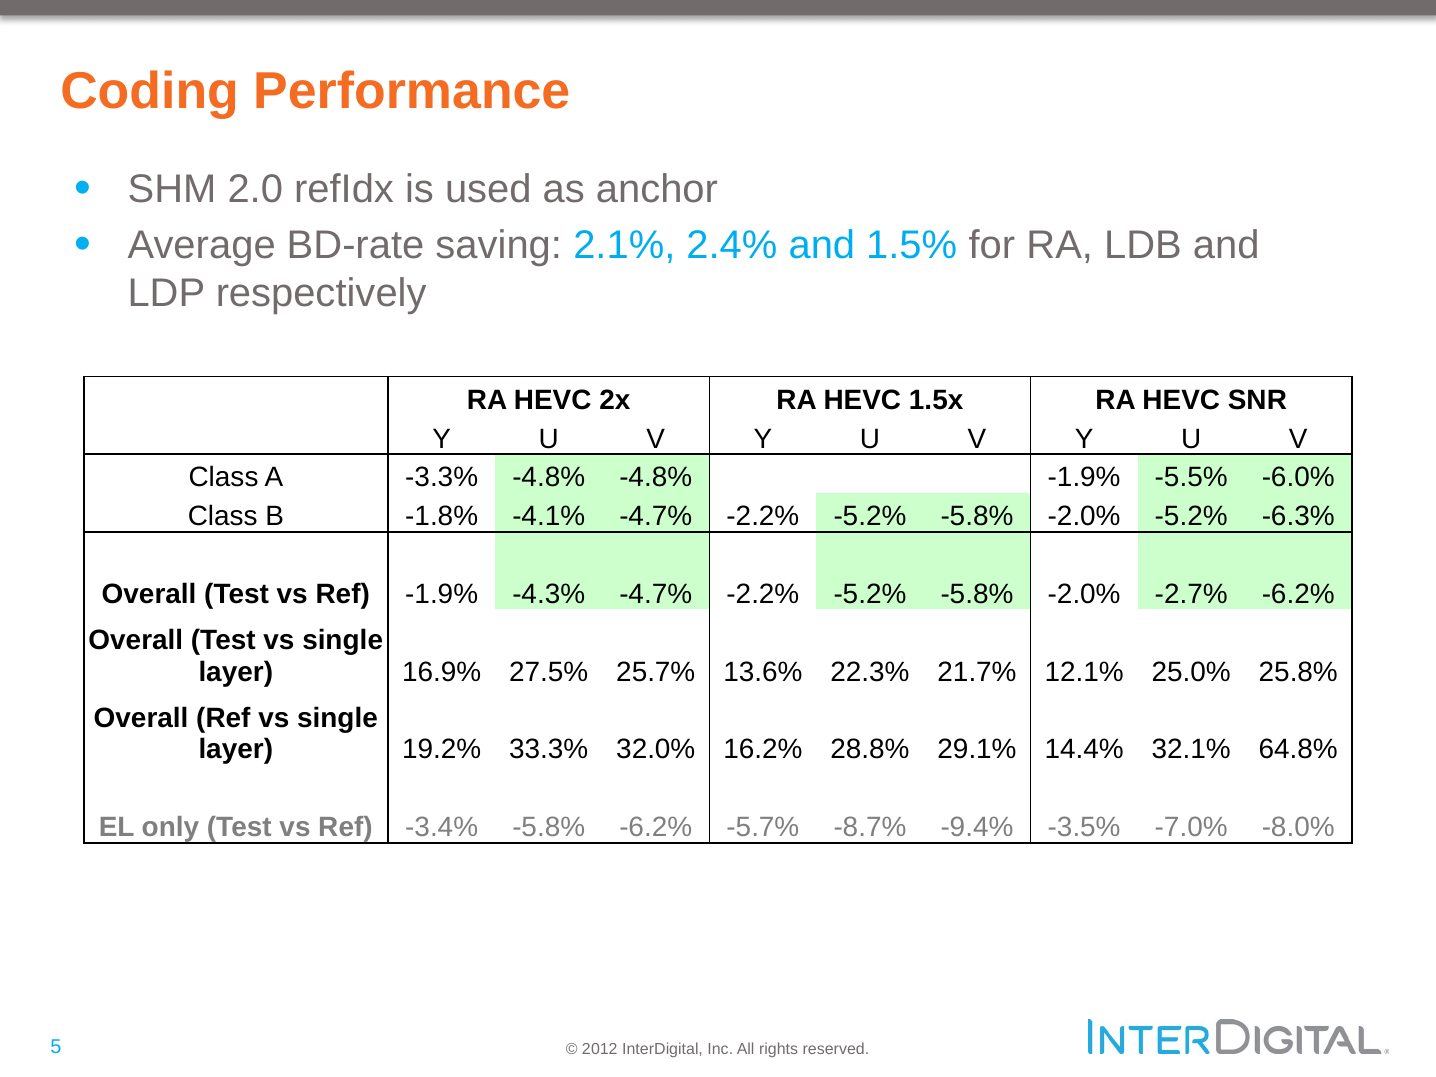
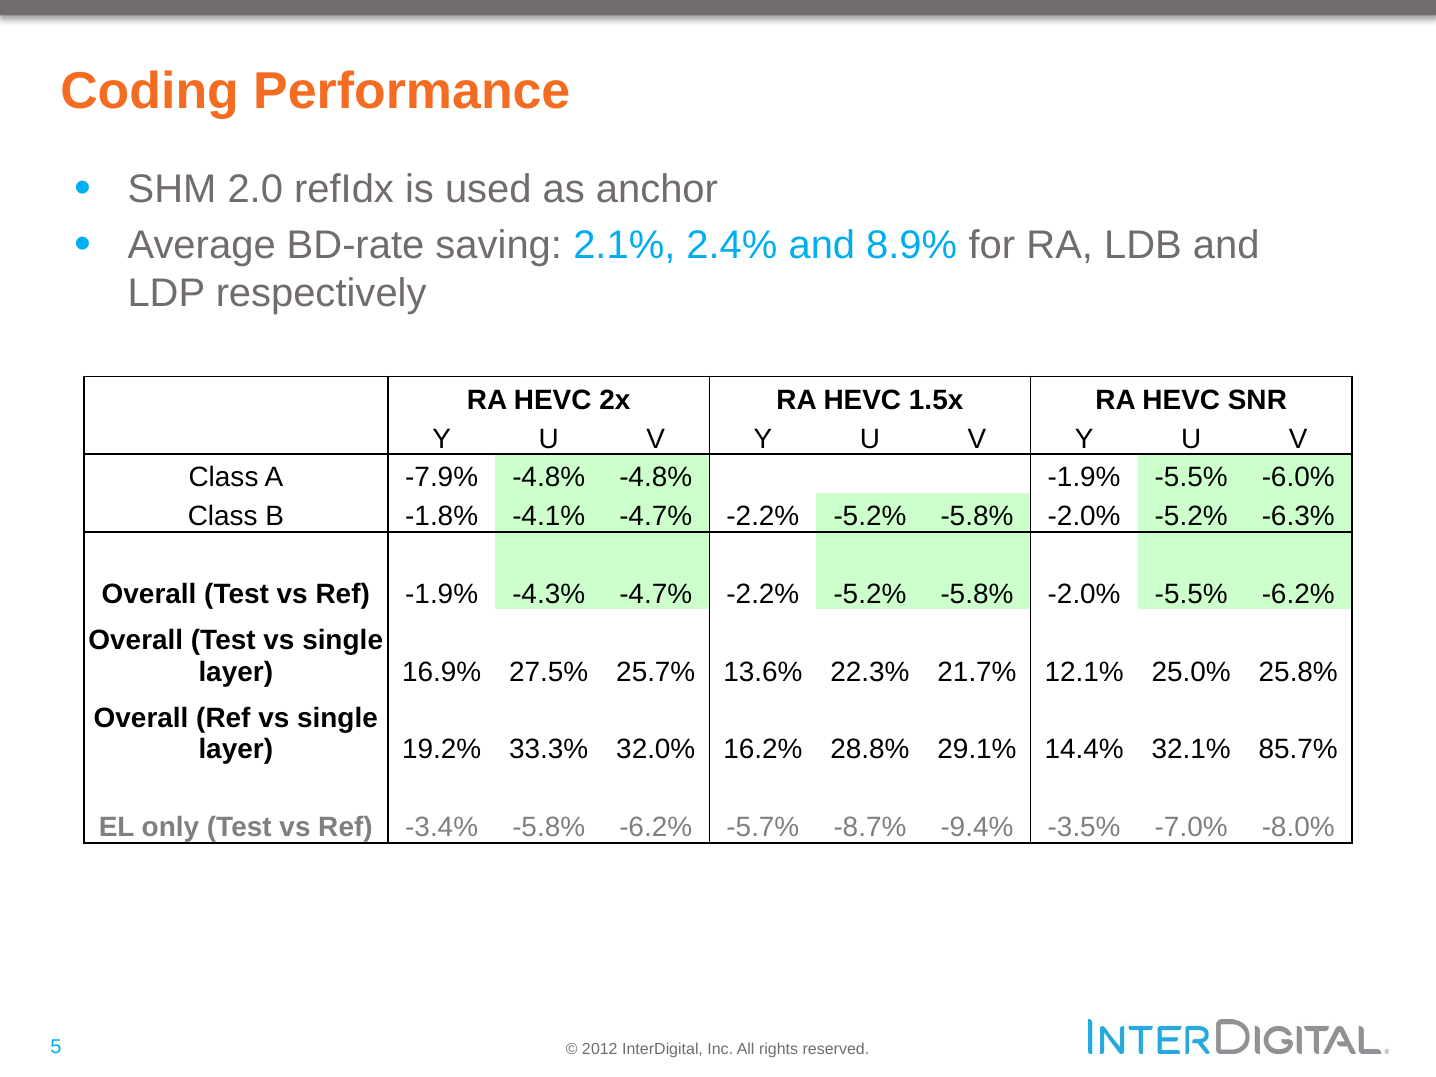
1.5%: 1.5% -> 8.9%
-3.3%: -3.3% -> -7.9%
-2.0% -2.7%: -2.7% -> -5.5%
64.8%: 64.8% -> 85.7%
